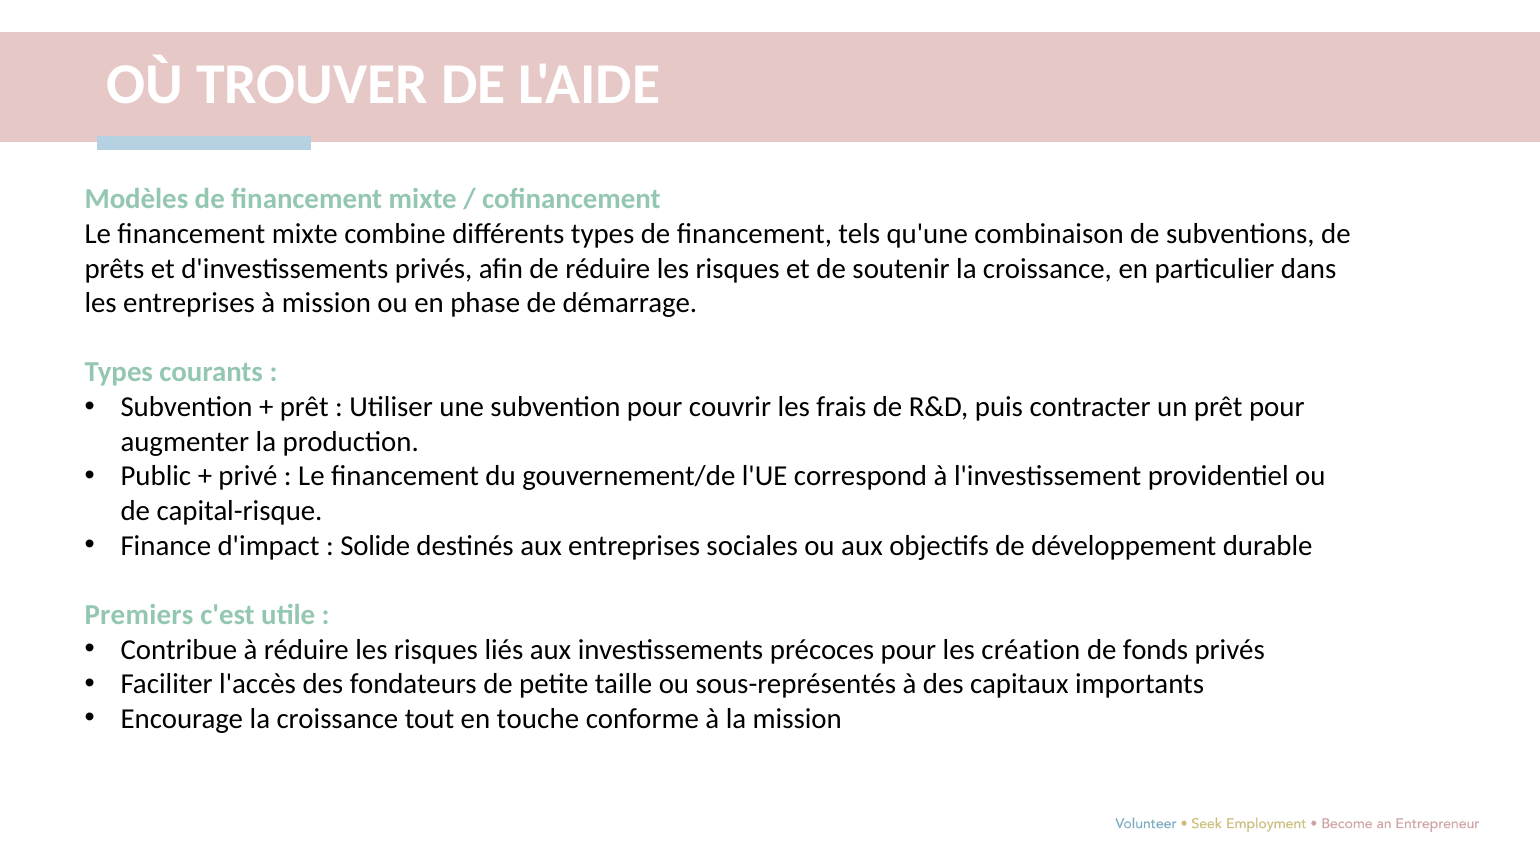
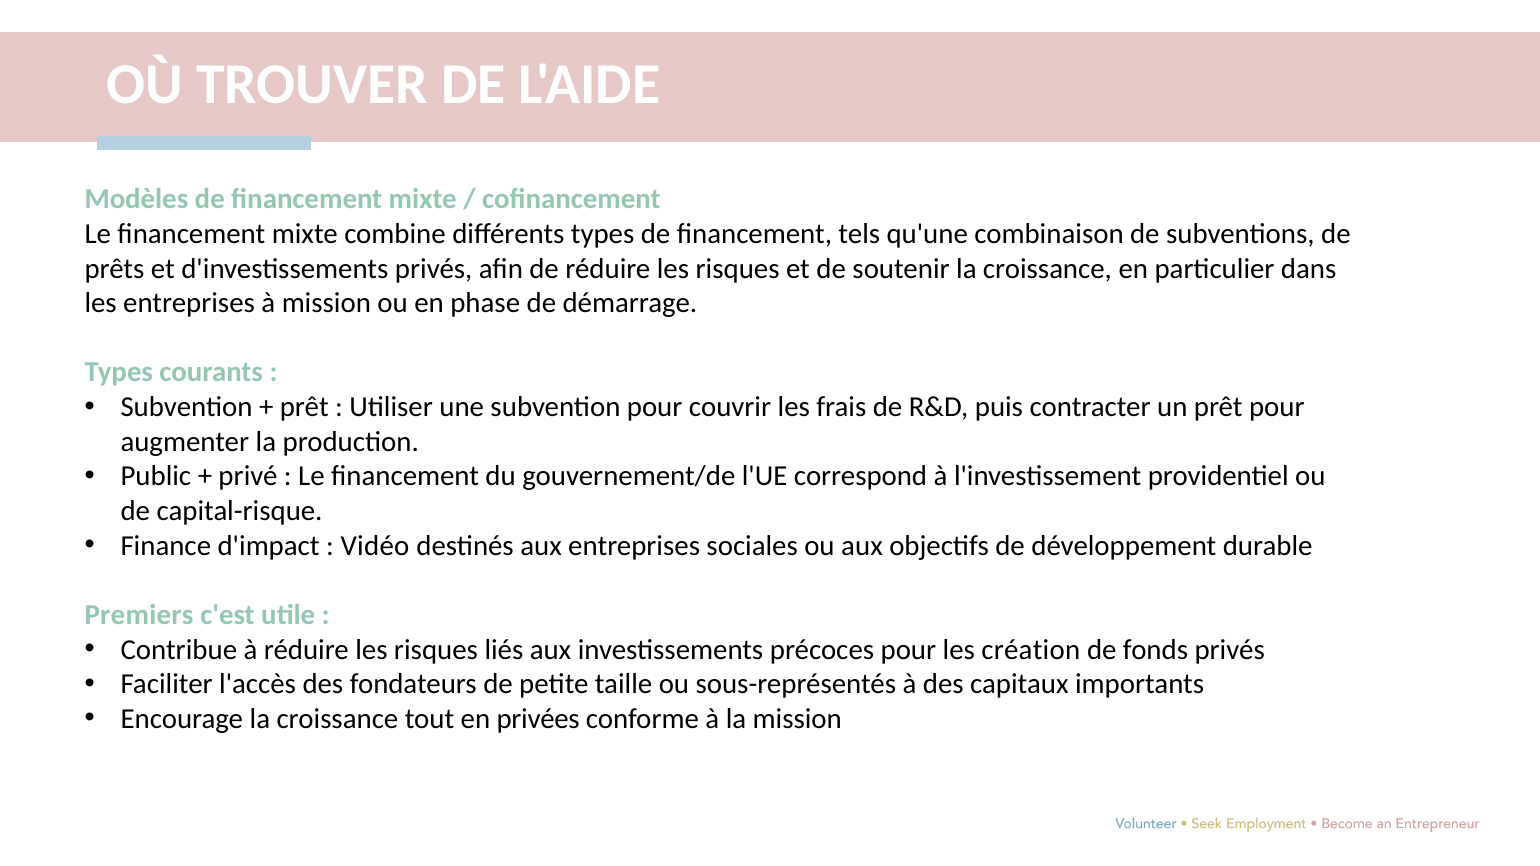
Solide: Solide -> Vidéo
touche: touche -> privées
